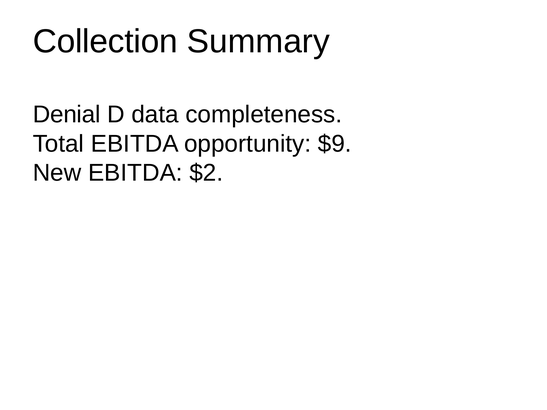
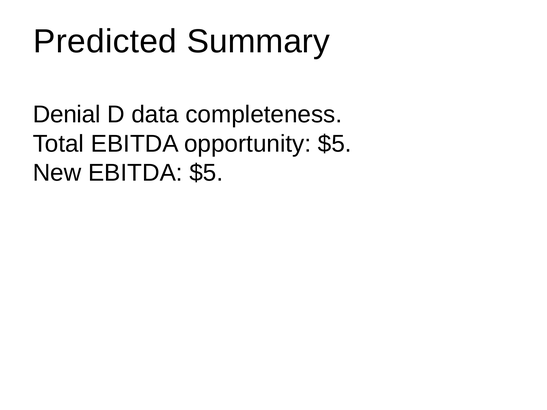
Collection: Collection -> Predicted
opportunity $9: $9 -> $5
EBITDA $2: $2 -> $5
